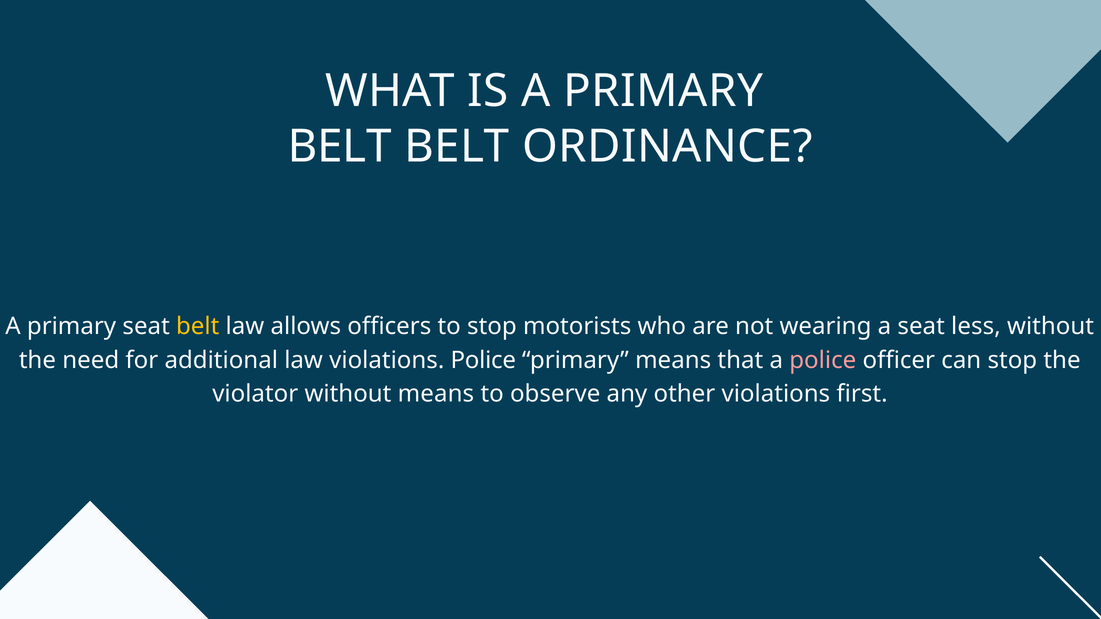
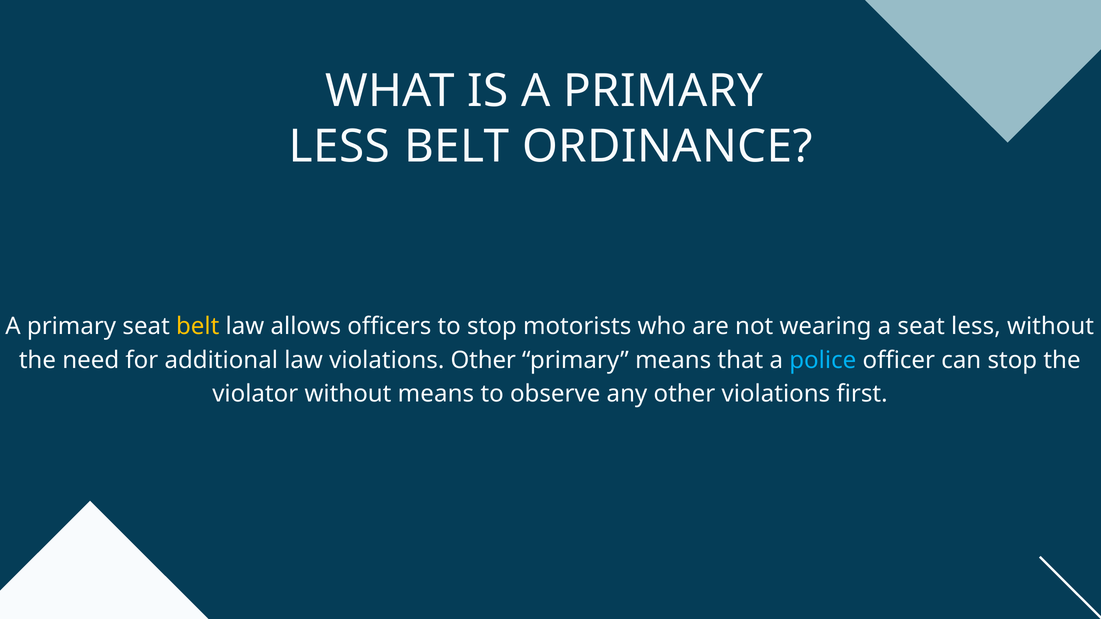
BELT at (340, 146): BELT -> LESS
violations Police: Police -> Other
police at (823, 360) colour: pink -> light blue
